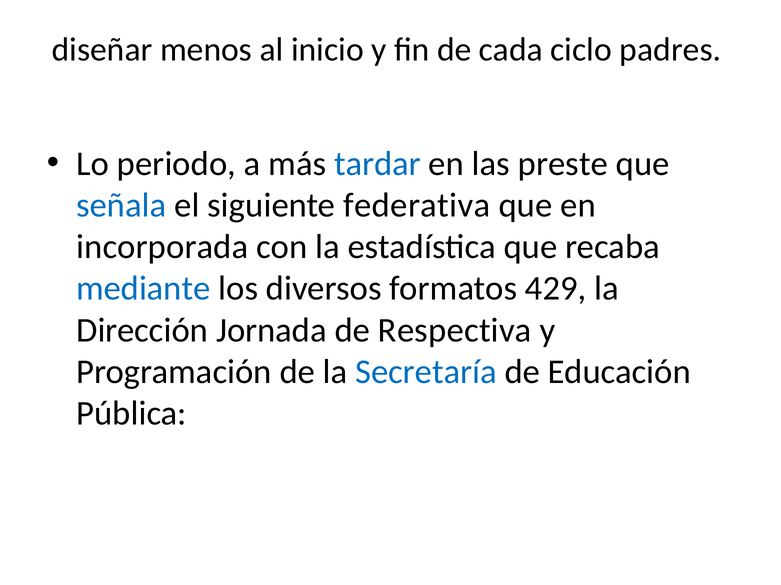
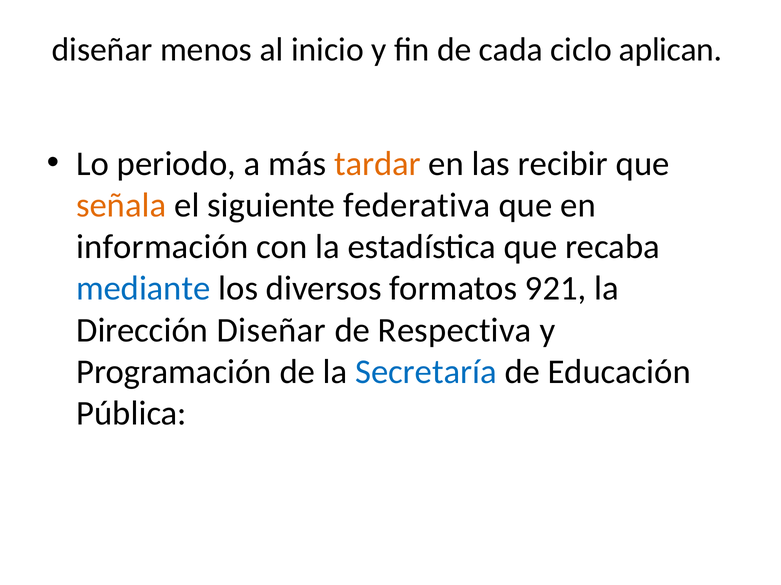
padres: padres -> aplican
tardar colour: blue -> orange
preste: preste -> recibir
señala colour: blue -> orange
incorporada: incorporada -> información
429: 429 -> 921
Dirección Jornada: Jornada -> Diseñar
